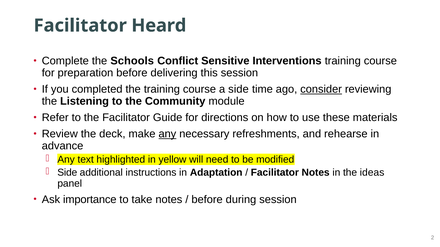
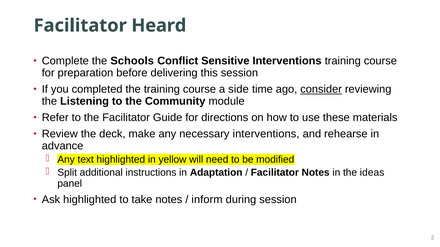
any at (167, 134) underline: present -> none
necessary refreshments: refreshments -> interventions
Side at (67, 173): Side -> Split
Ask importance: importance -> highlighted
before at (207, 200): before -> inform
